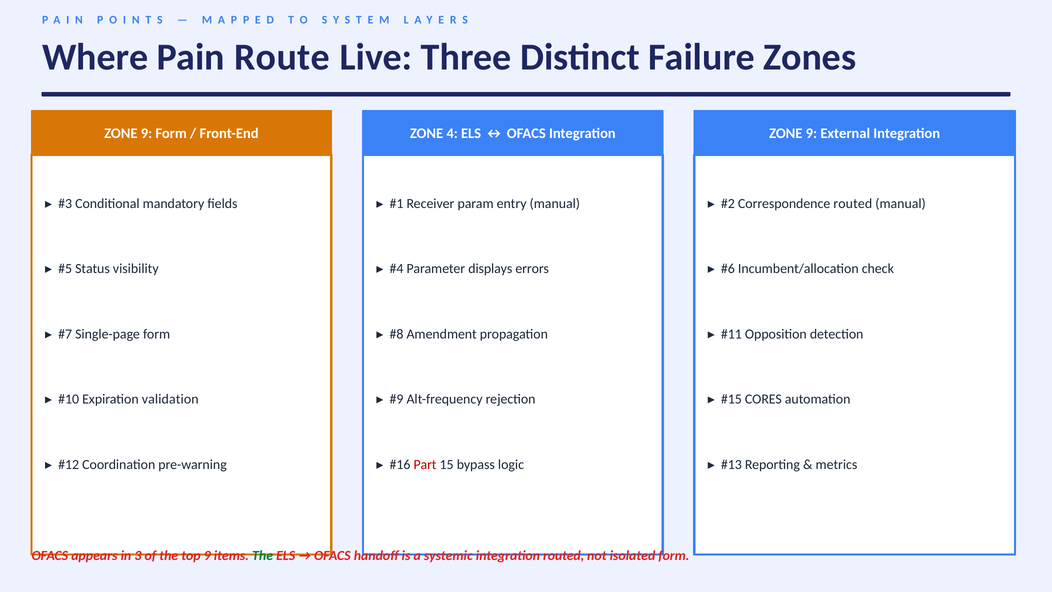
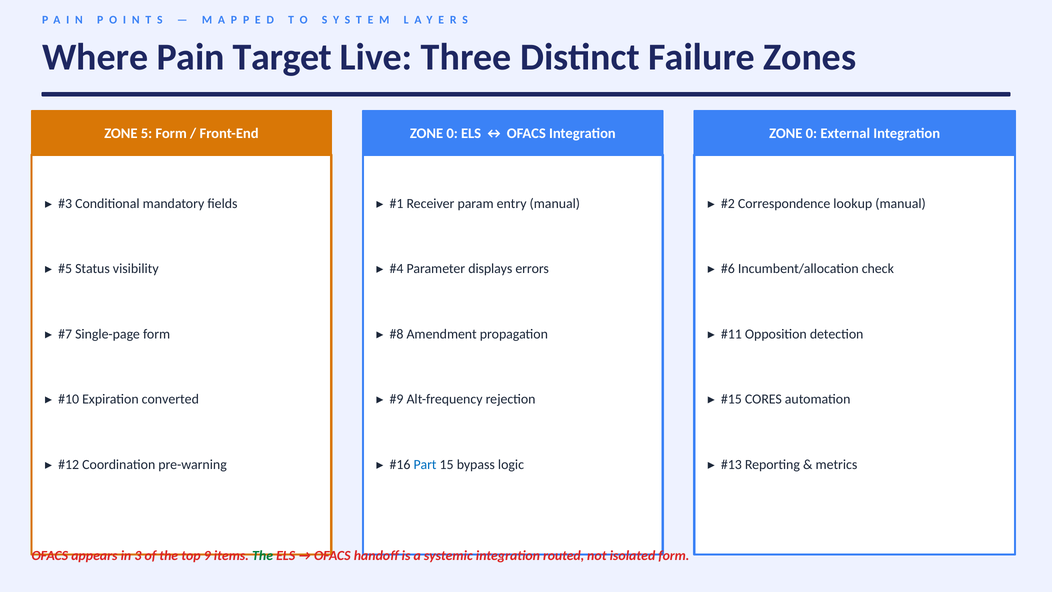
Route: Route -> Target
9 at (146, 134): 9 -> 5
4 at (452, 134): 4 -> 0
9 at (811, 134): 9 -> 0
Correspondence routed: routed -> lookup
validation: validation -> converted
Part colour: red -> blue
